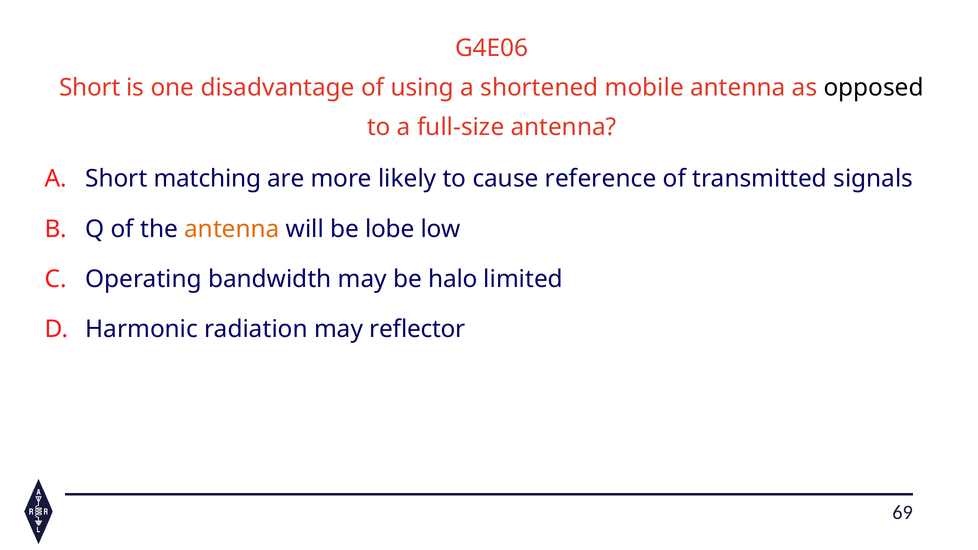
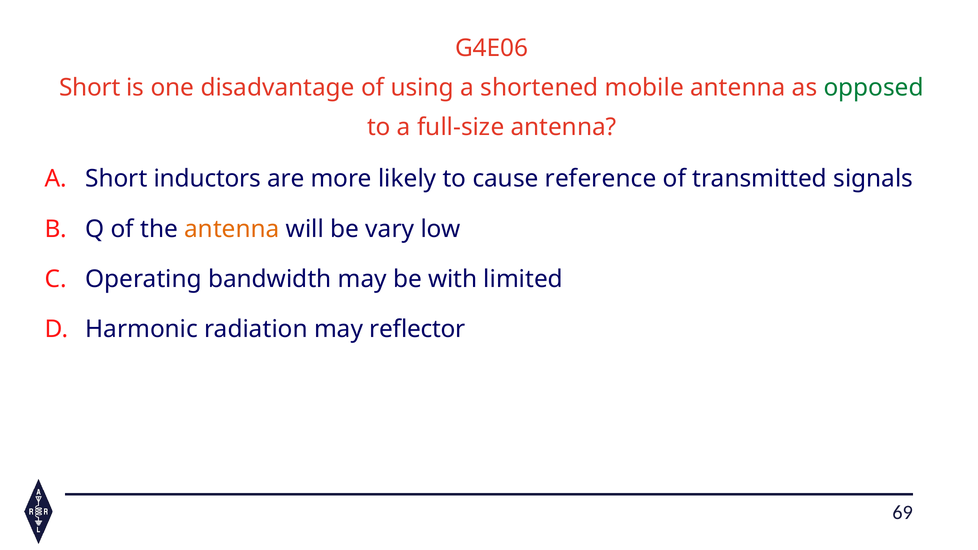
opposed colour: black -> green
matching: matching -> inductors
lobe: lobe -> vary
halo: halo -> with
